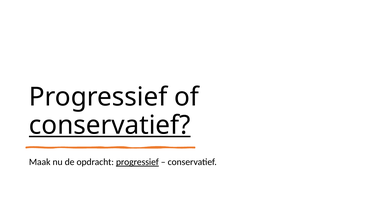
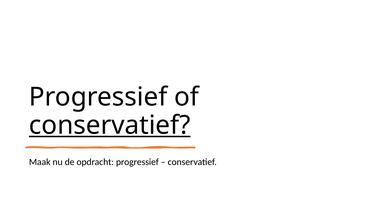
progressief at (137, 162) underline: present -> none
